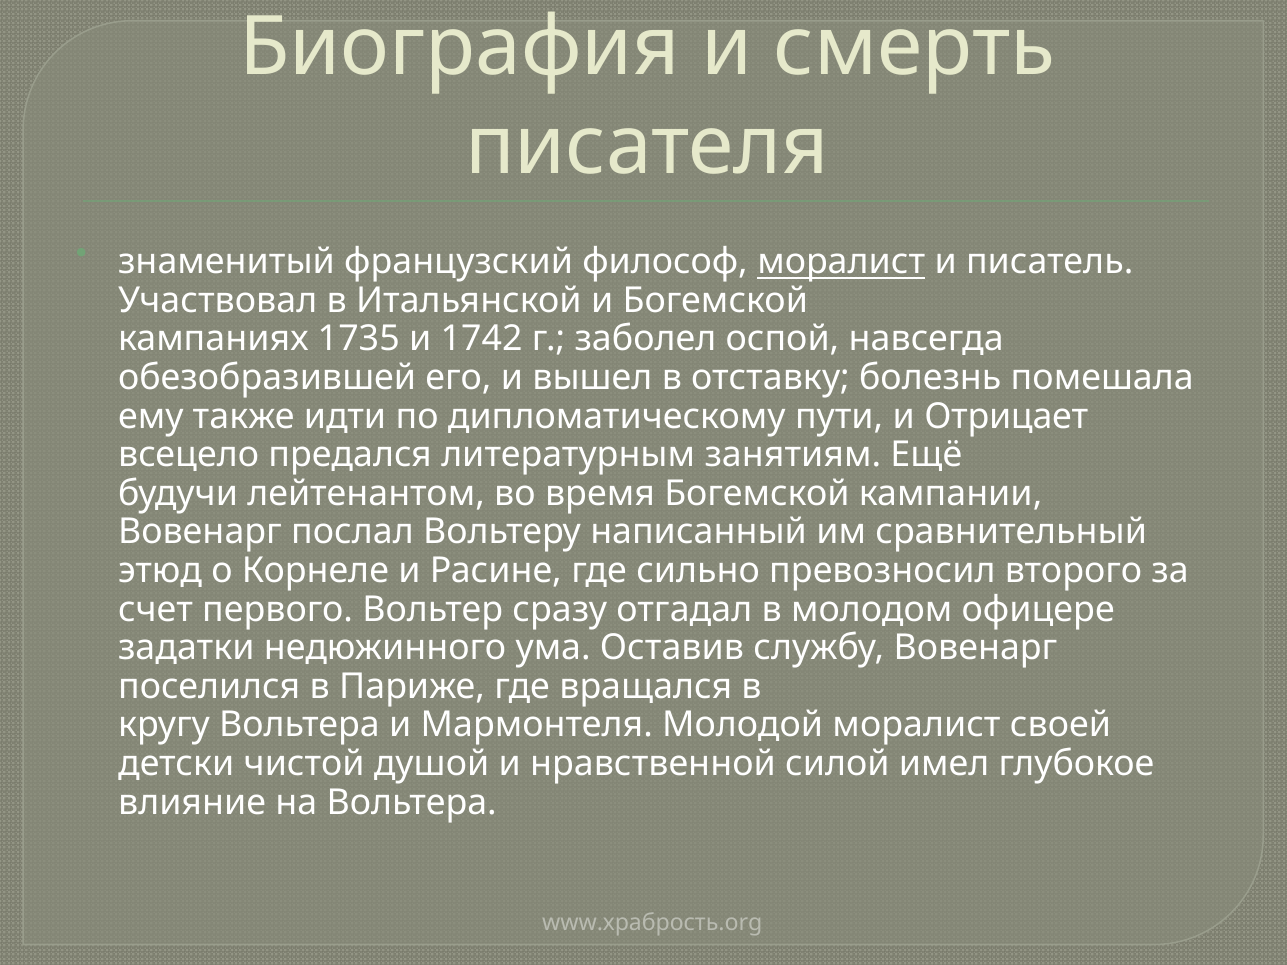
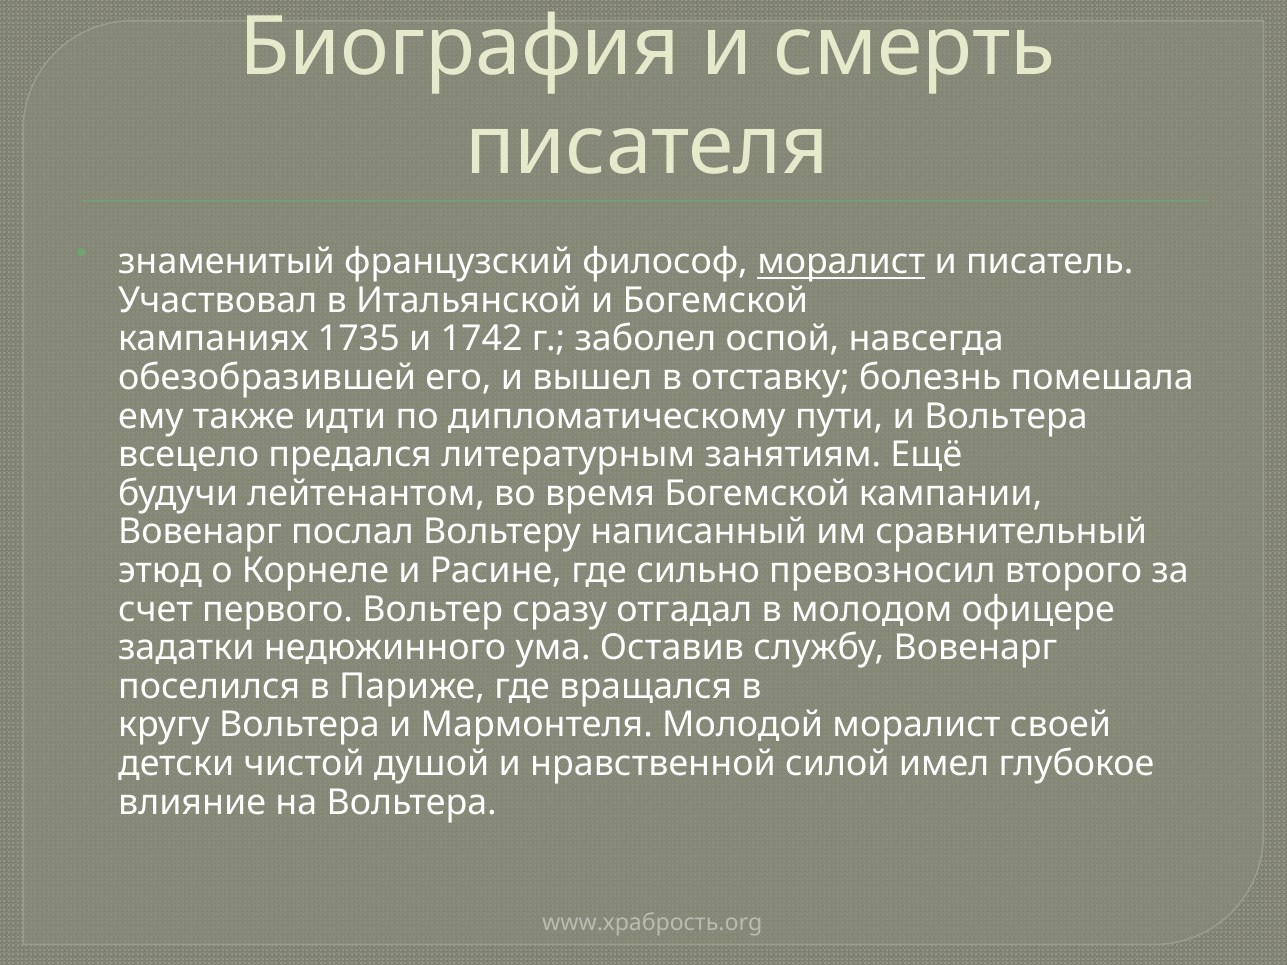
и Отрицает: Отрицает -> Вольтера
